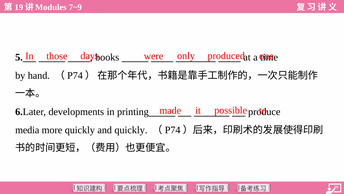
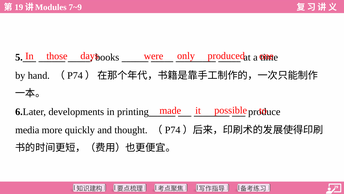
and quickly: quickly -> thought
